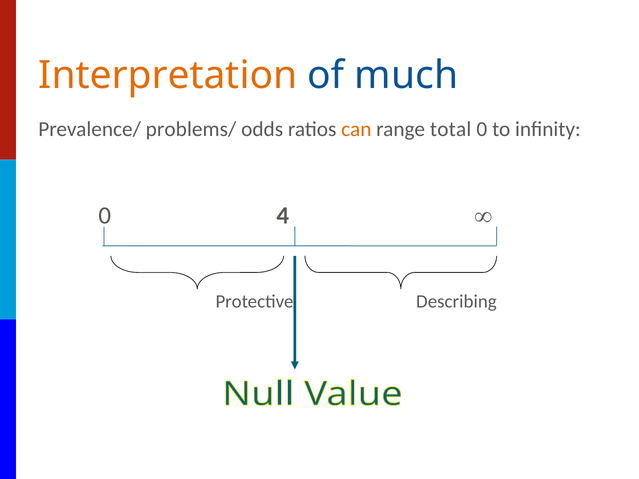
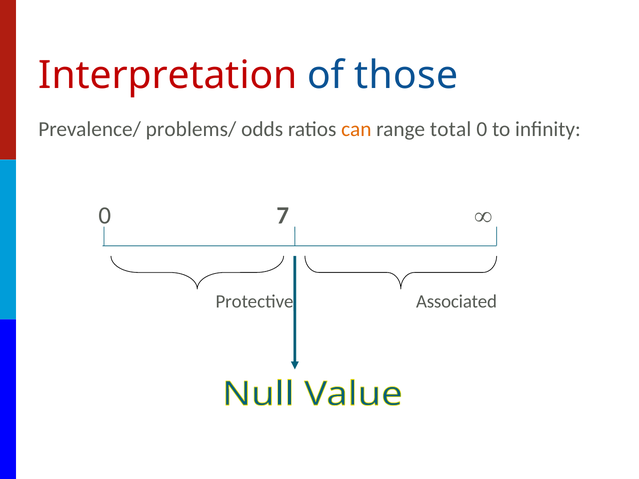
Interpretation colour: orange -> red
much: much -> those
4: 4 -> 7
Describing: Describing -> Associated
